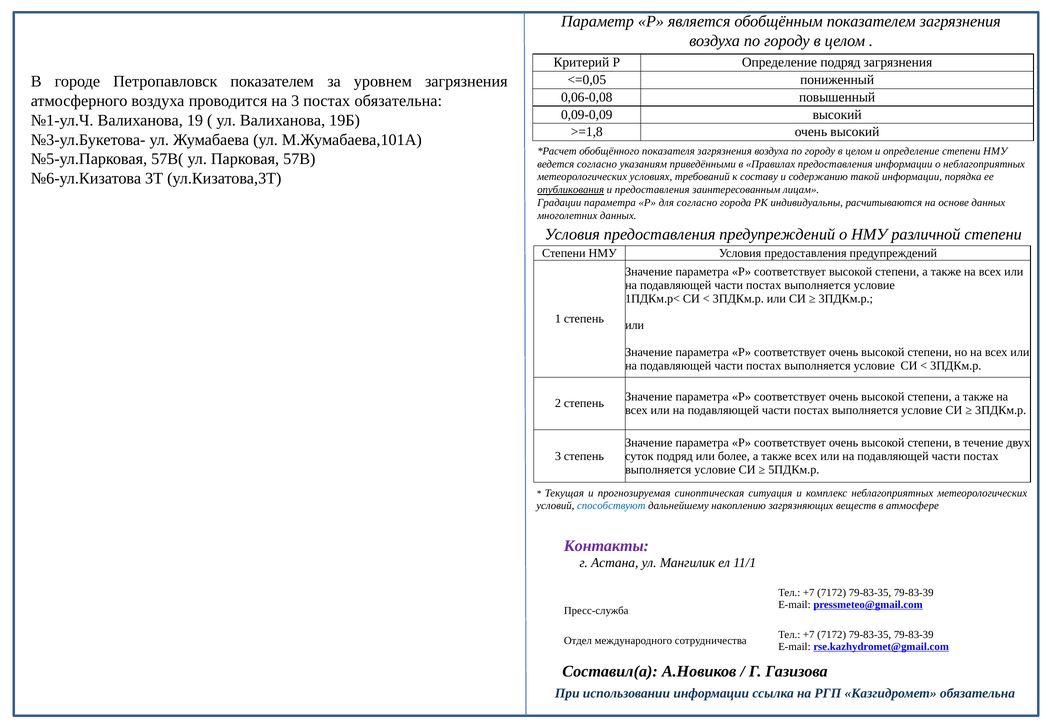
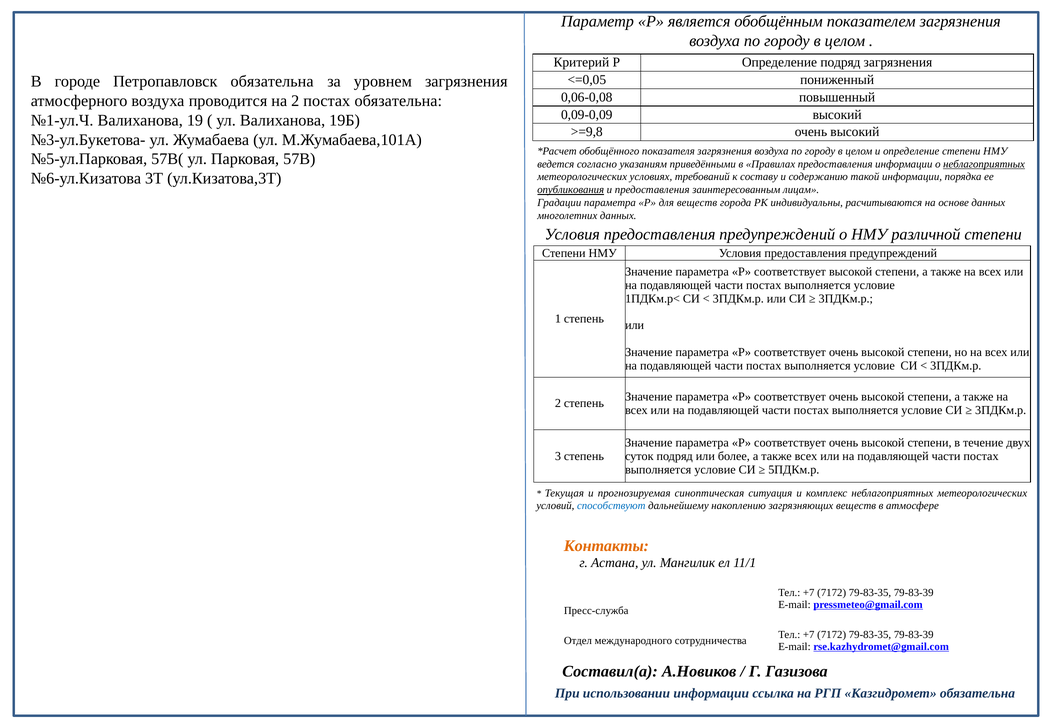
Петропавловск показателем: показателем -> обязательна
на 3: 3 -> 2
>=1,8: >=1,8 -> >=9,8
неблагоприятных at (984, 164) underline: none -> present
для согласно: согласно -> веществ
Контакты colour: purple -> orange
